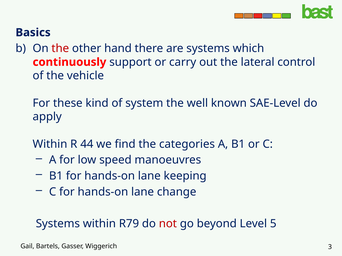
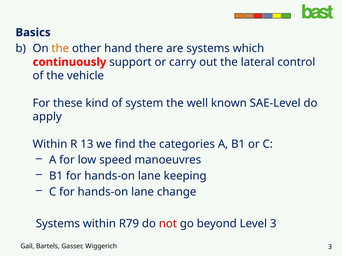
the at (60, 49) colour: red -> orange
44: 44 -> 13
Level 5: 5 -> 3
